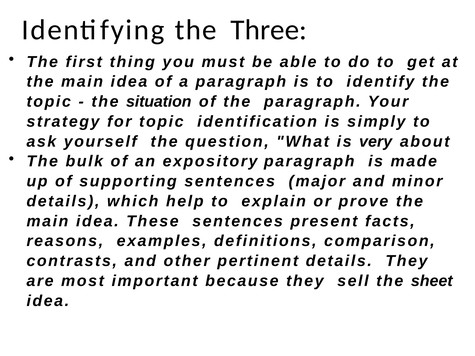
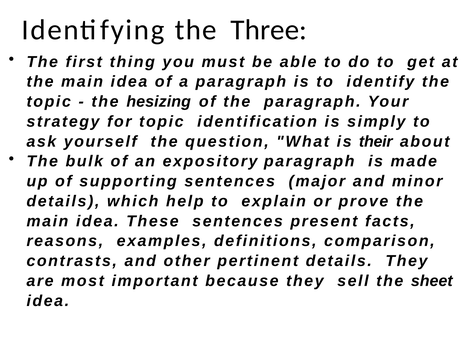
situation: situation -> hesizing
very: very -> their
